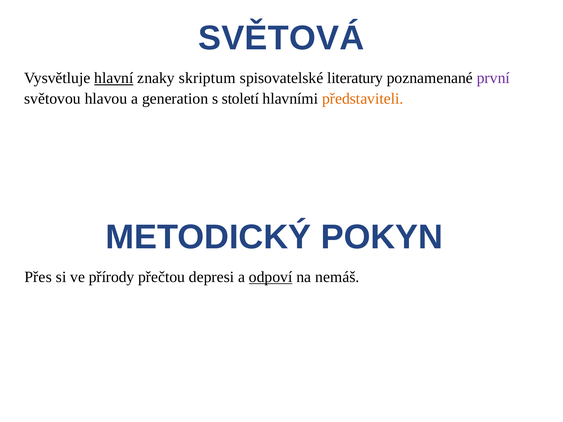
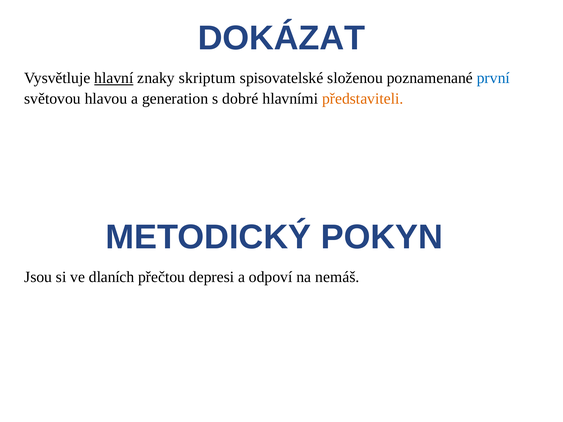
SVĚTOVÁ: SVĚTOVÁ -> DOKÁZAT
literatury: literatury -> složenou
první colour: purple -> blue
století: století -> dobré
Přes: Přes -> Jsou
přírody: přírody -> dlaních
odpoví underline: present -> none
